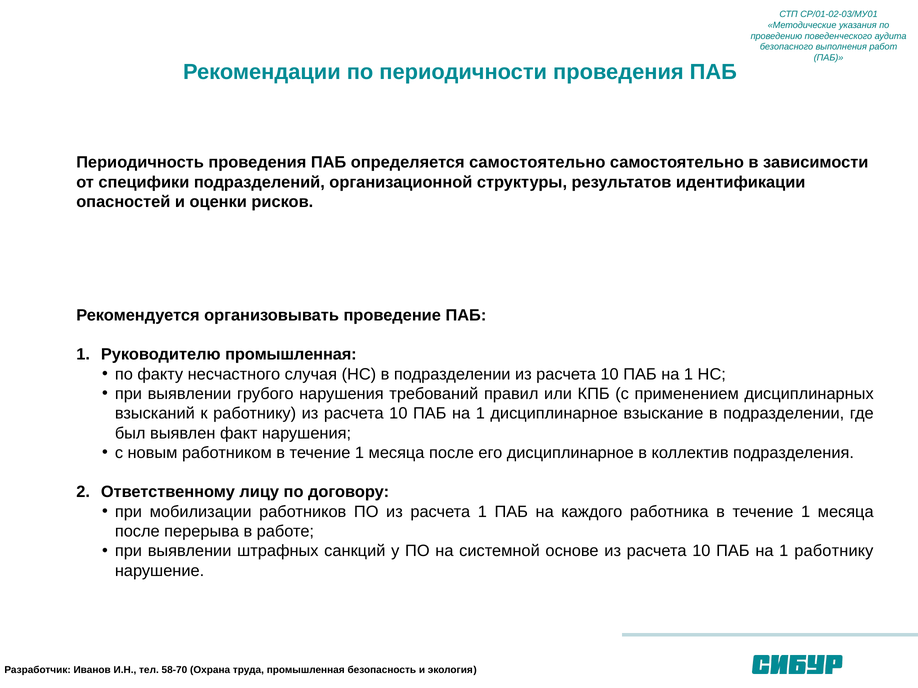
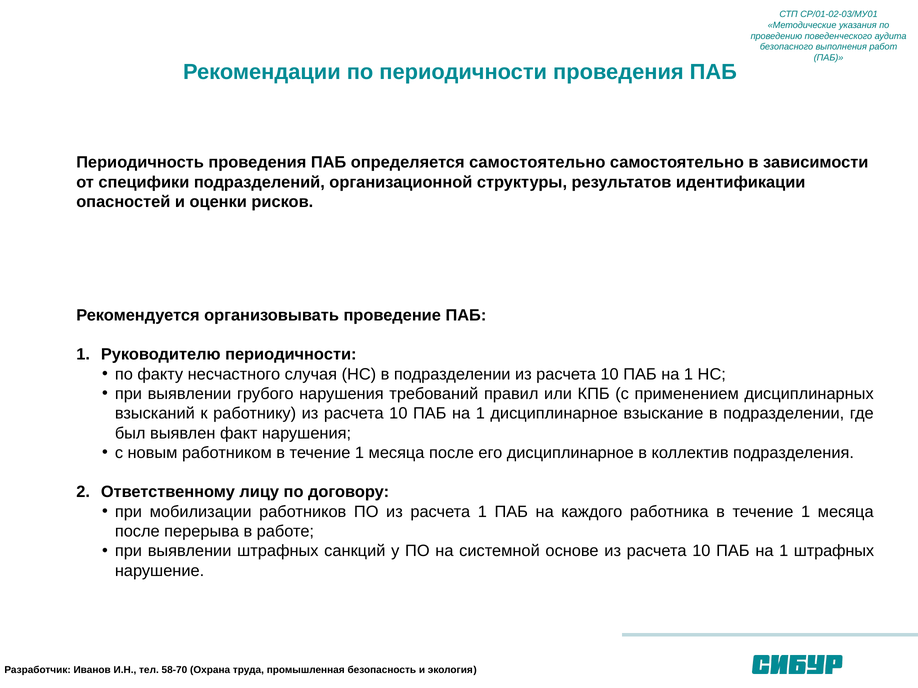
Руководителю промышленная: промышленная -> периодичности
1 работнику: работнику -> штрафных
